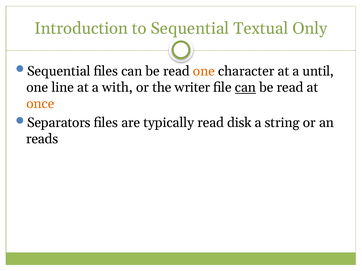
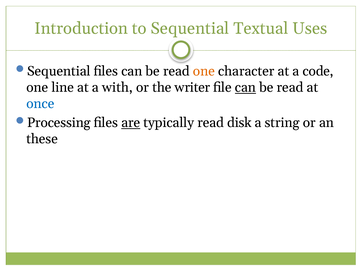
Only: Only -> Uses
until: until -> code
once colour: orange -> blue
Separators: Separators -> Processing
are underline: none -> present
reads: reads -> these
